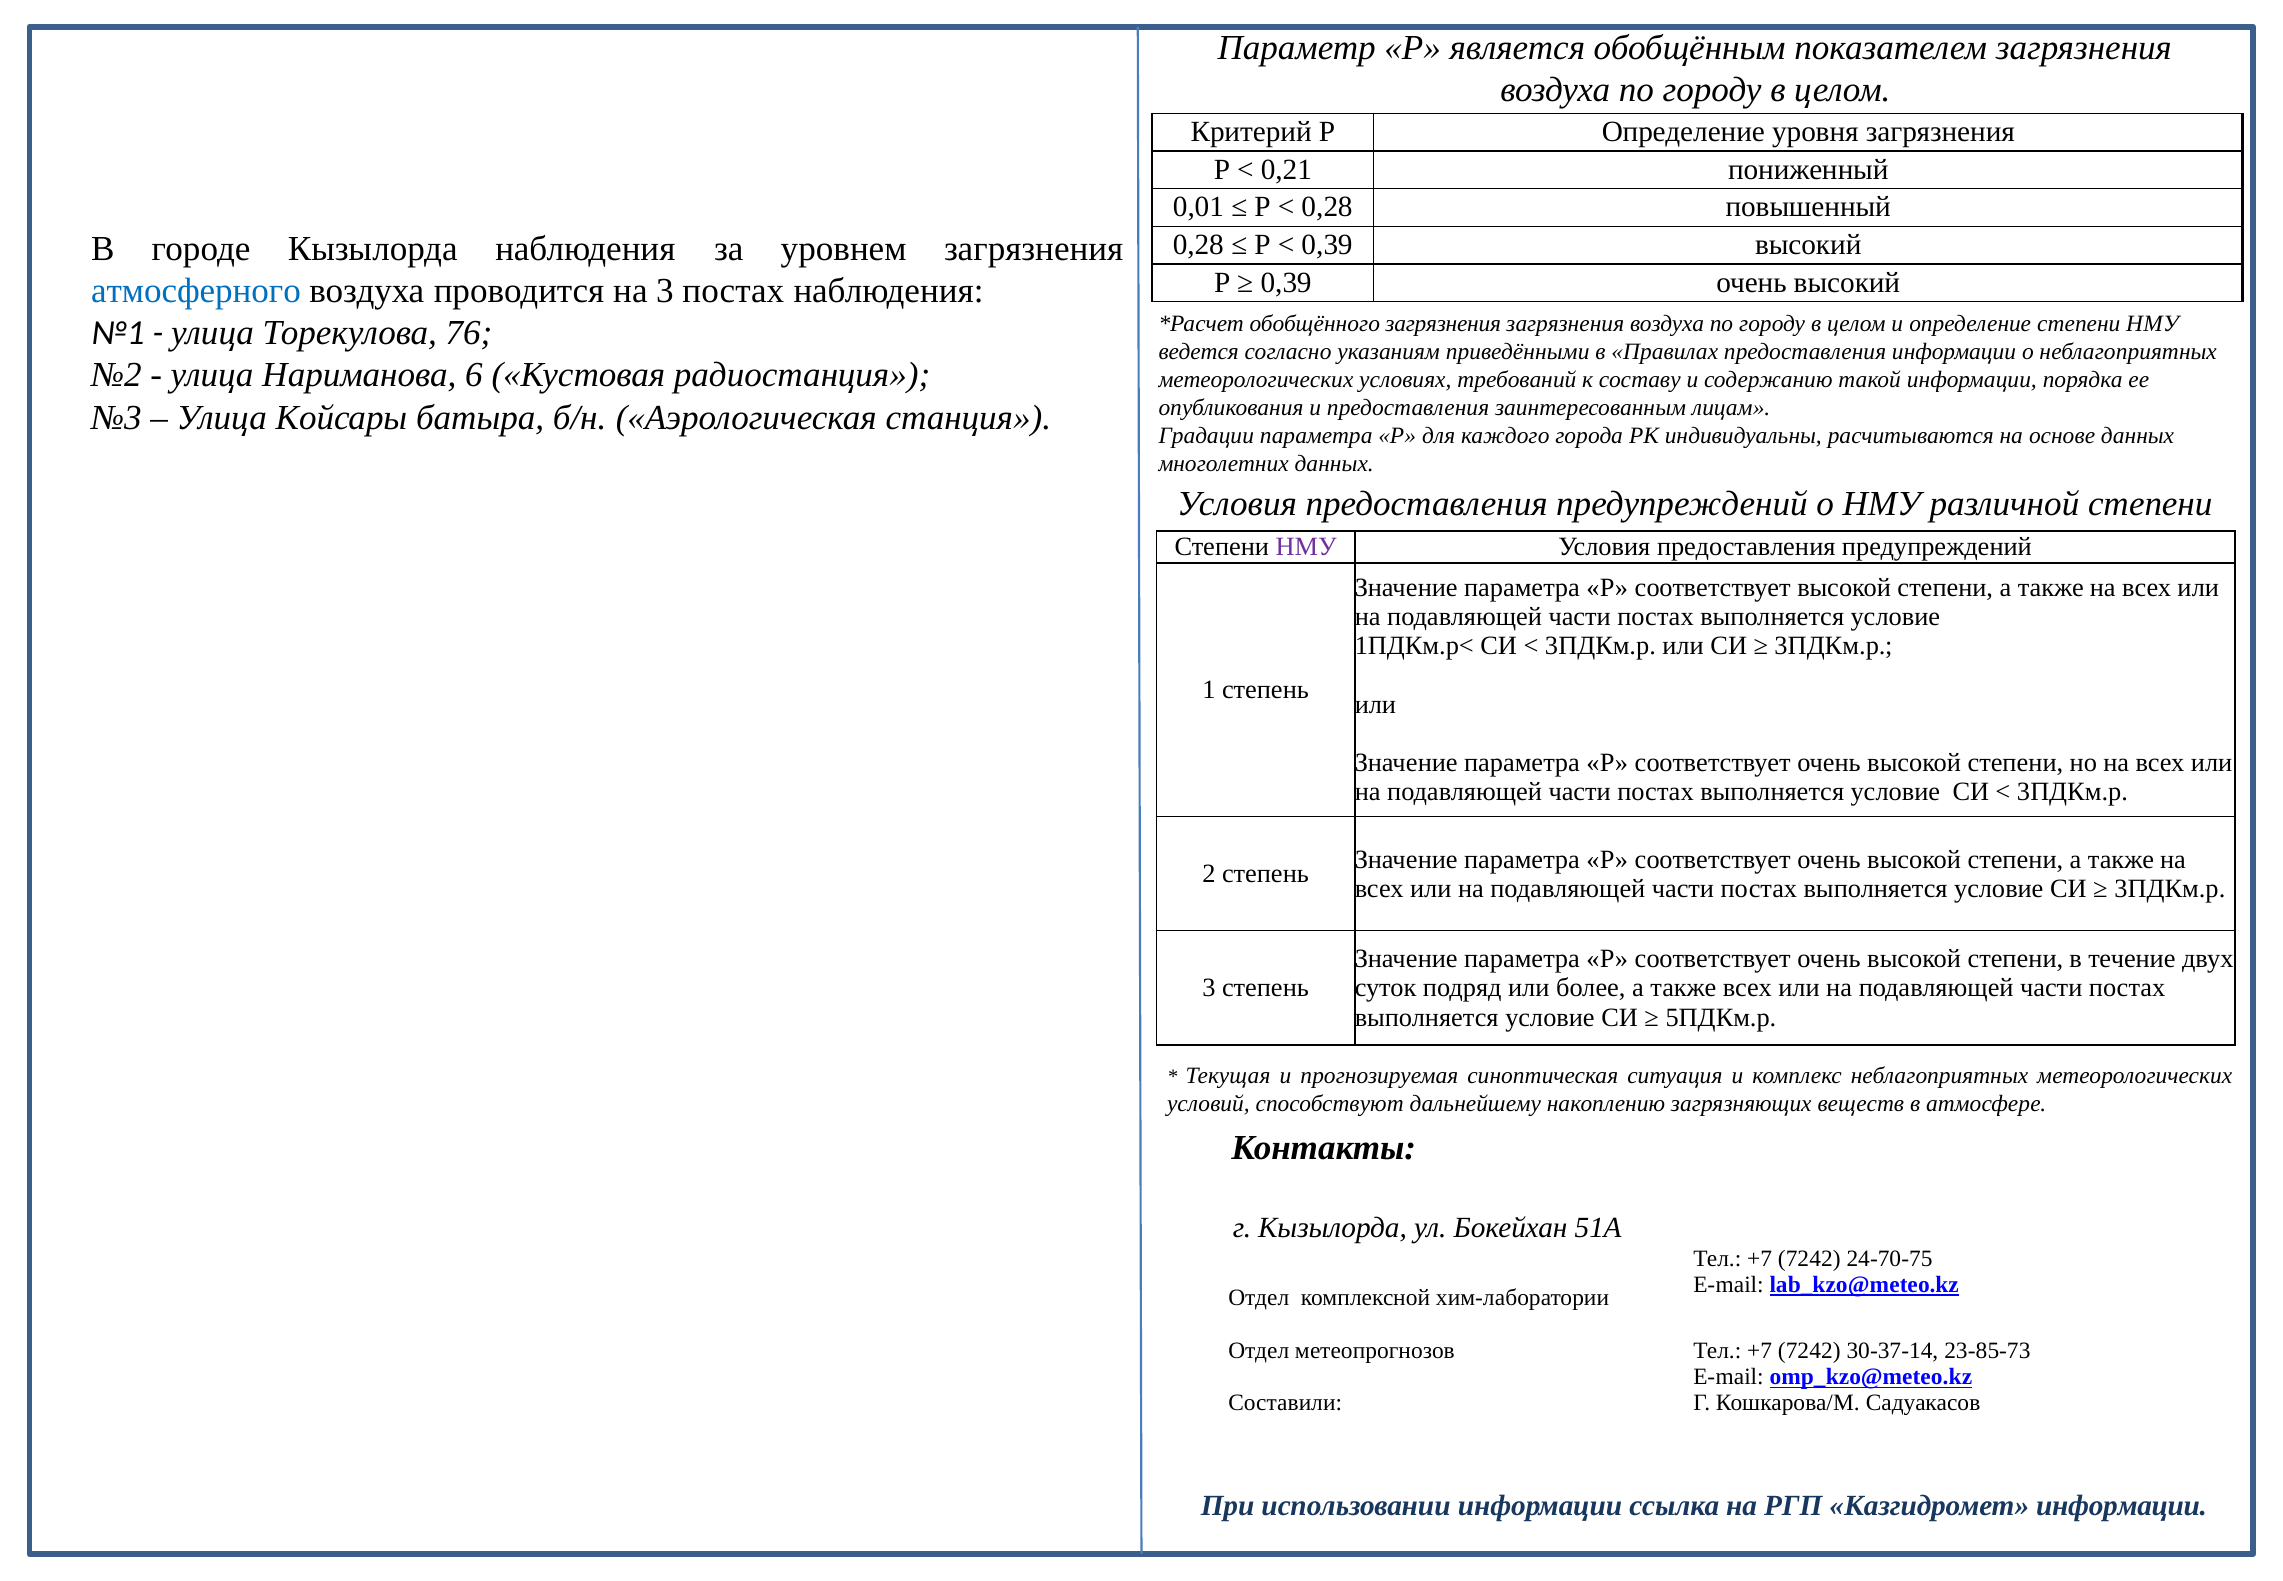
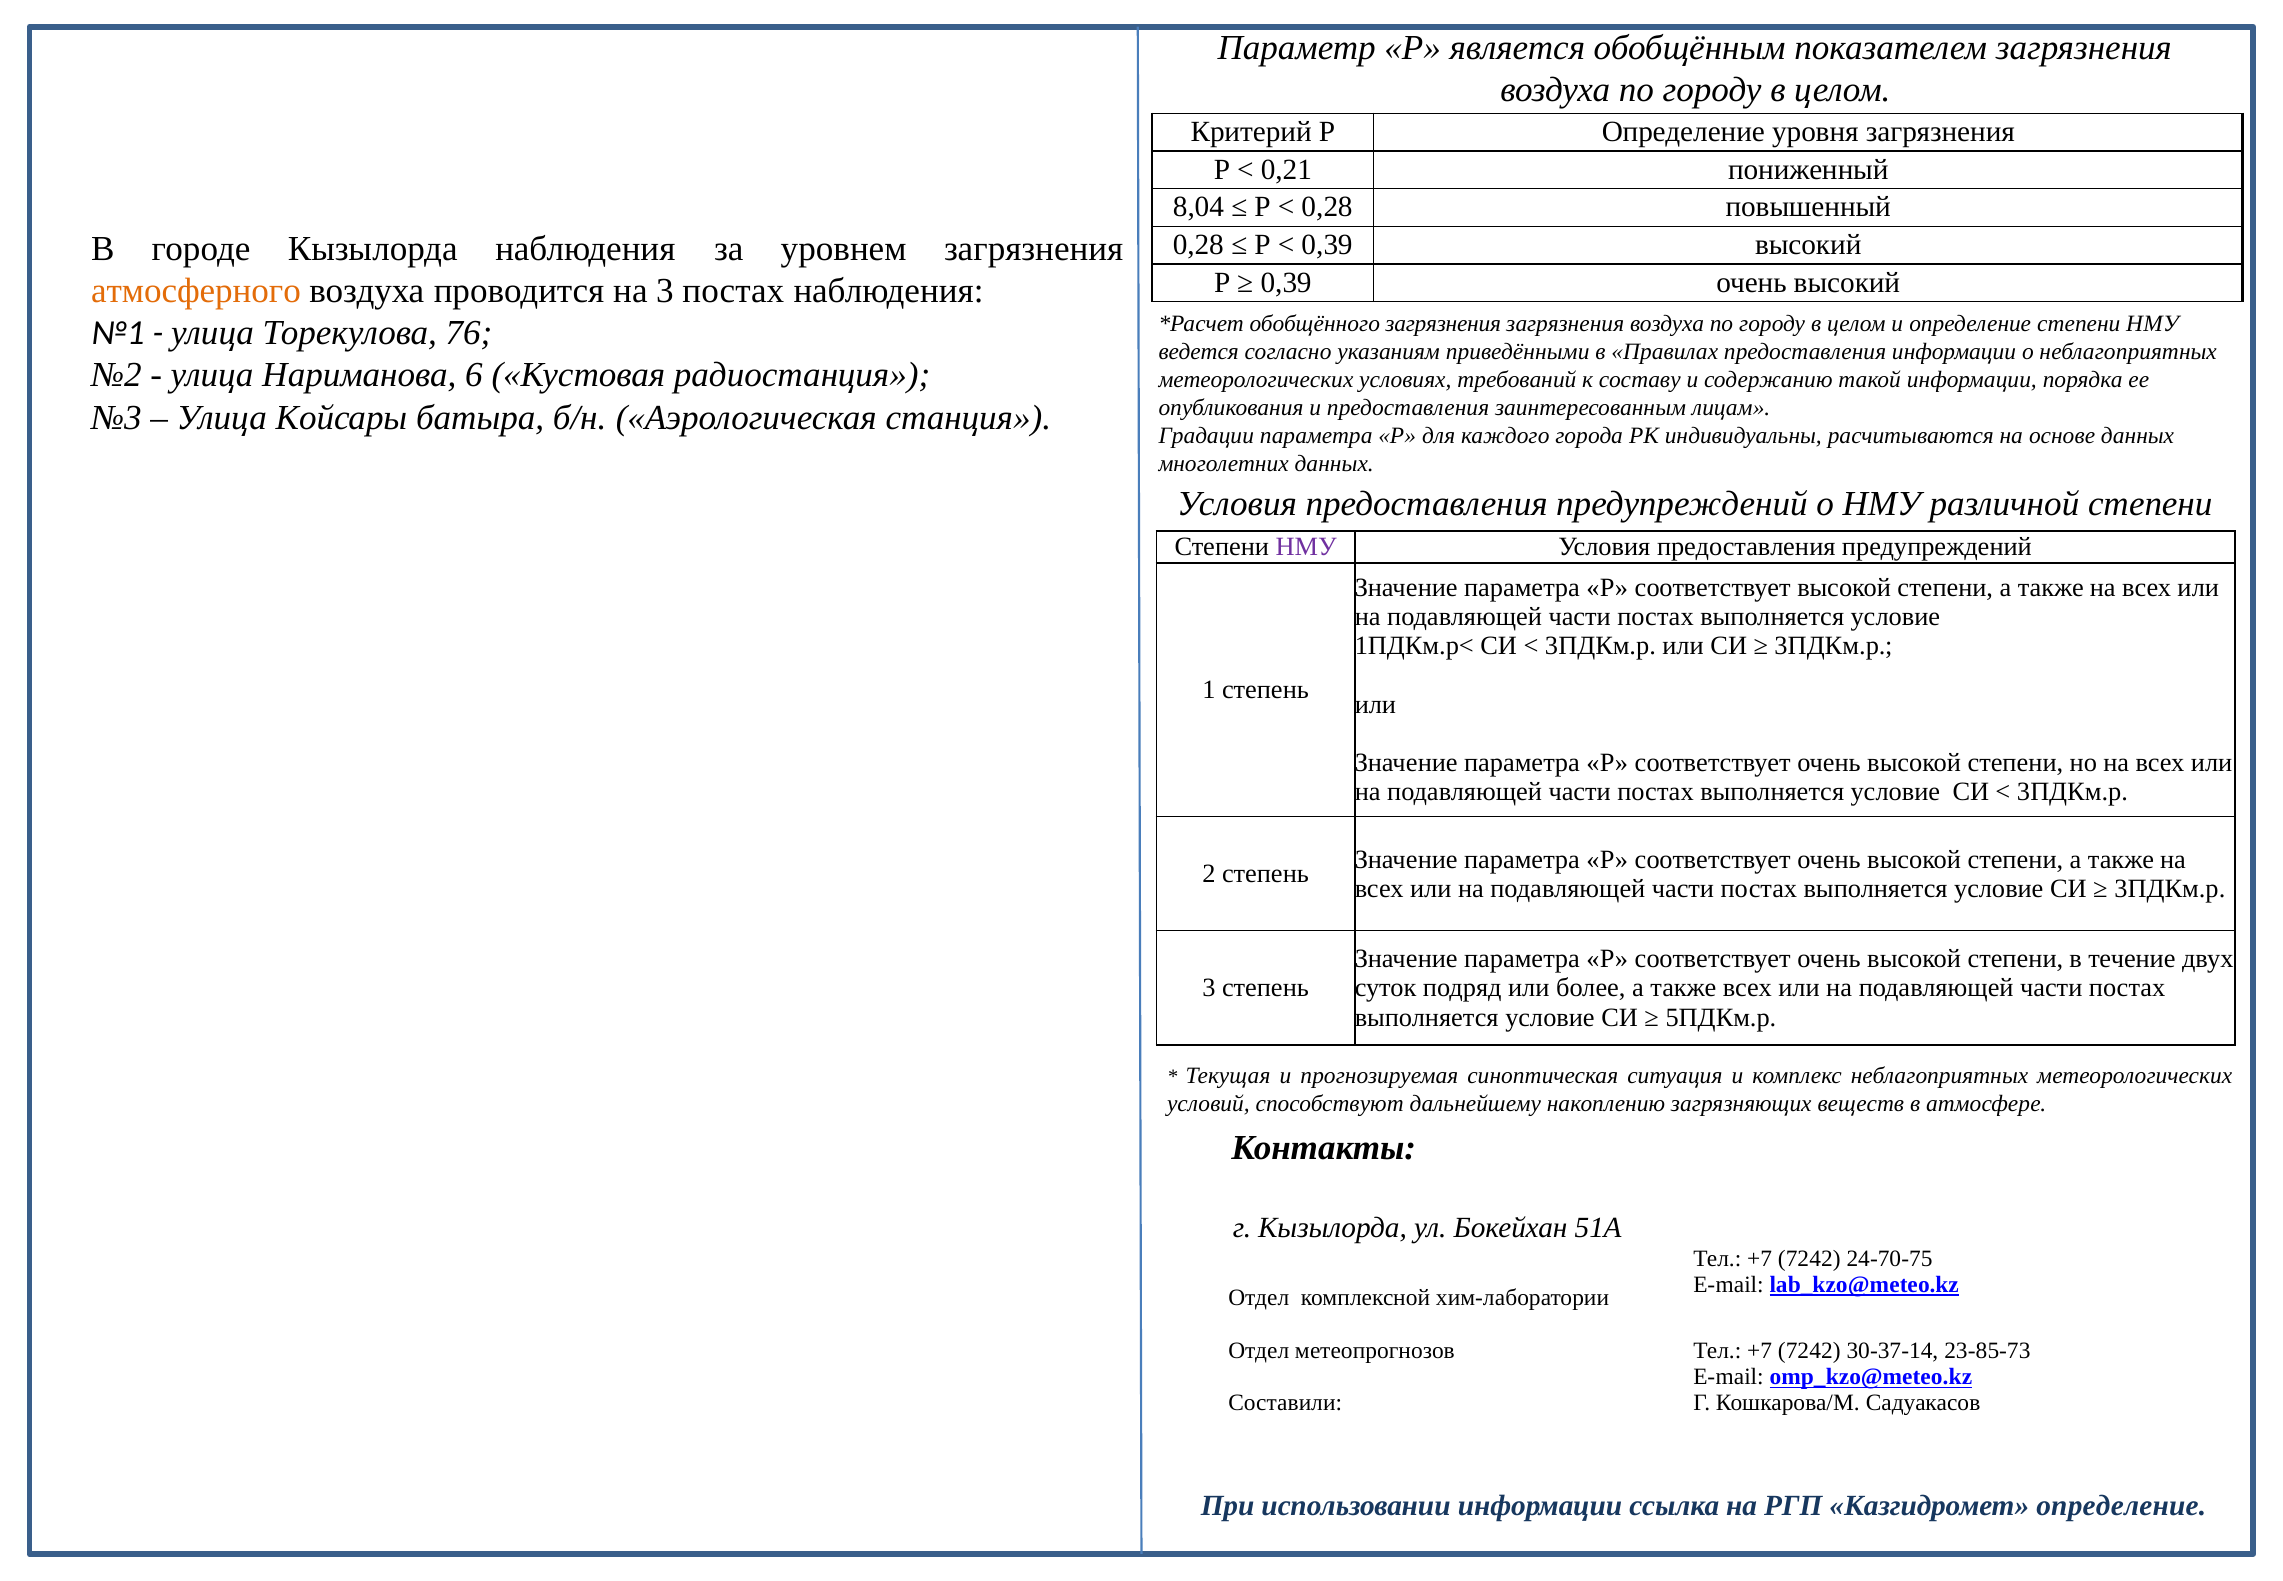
0,01: 0,01 -> 8,04
атмосферного colour: blue -> orange
Казгидромет информации: информации -> определение
